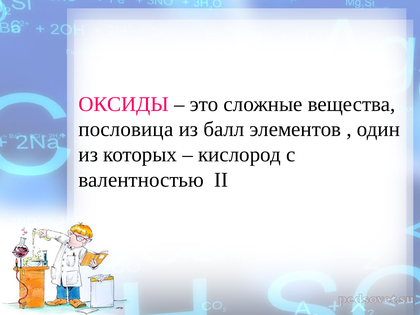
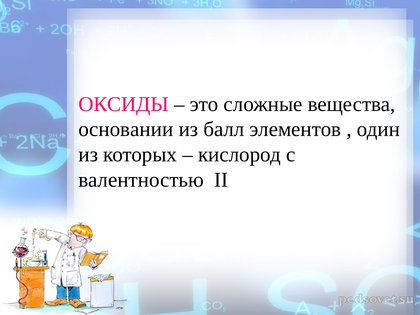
пословица: пословица -> основании
